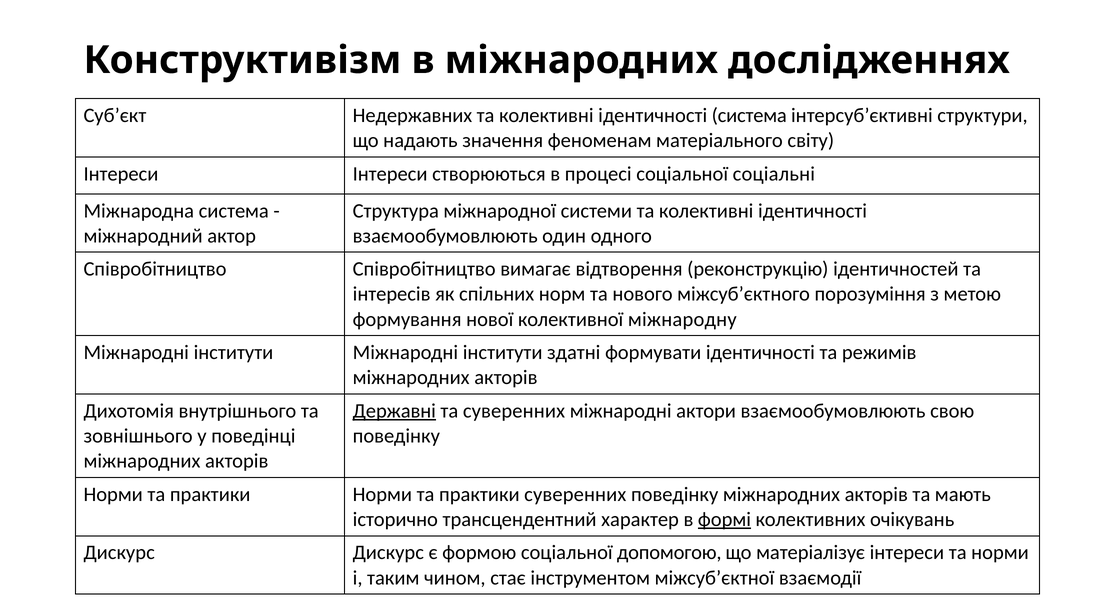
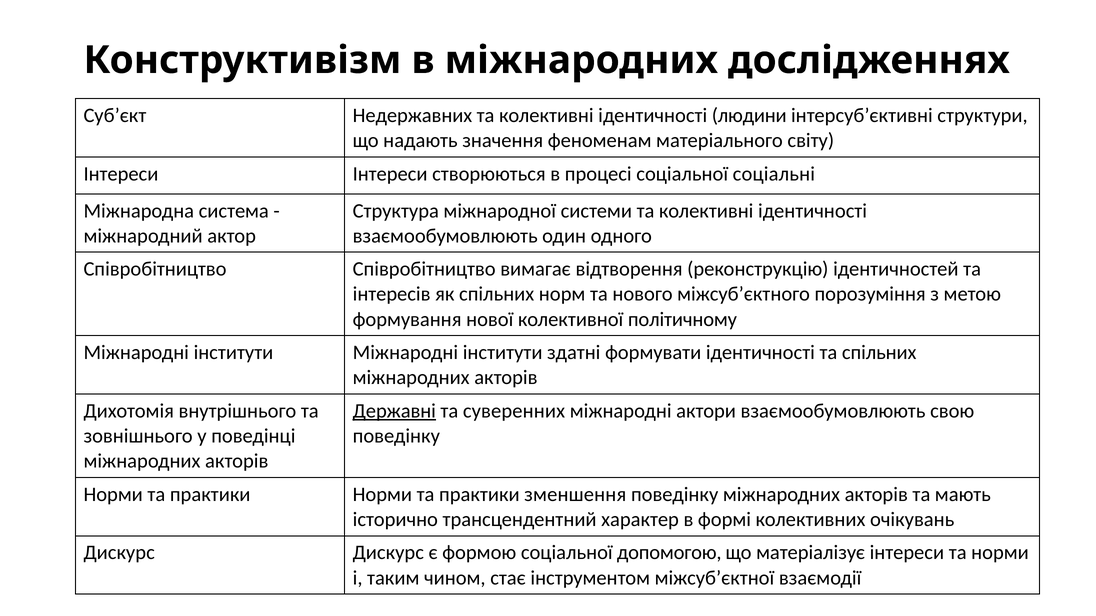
ідентичності система: система -> людини
міжнародну: міжнародну -> політичному
та режимів: режимів -> спільних
практики суверенних: суверенних -> зменшення
формі underline: present -> none
